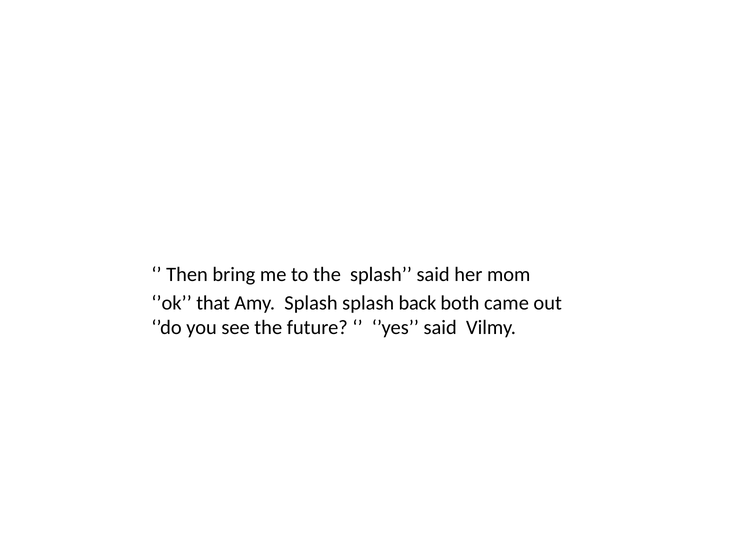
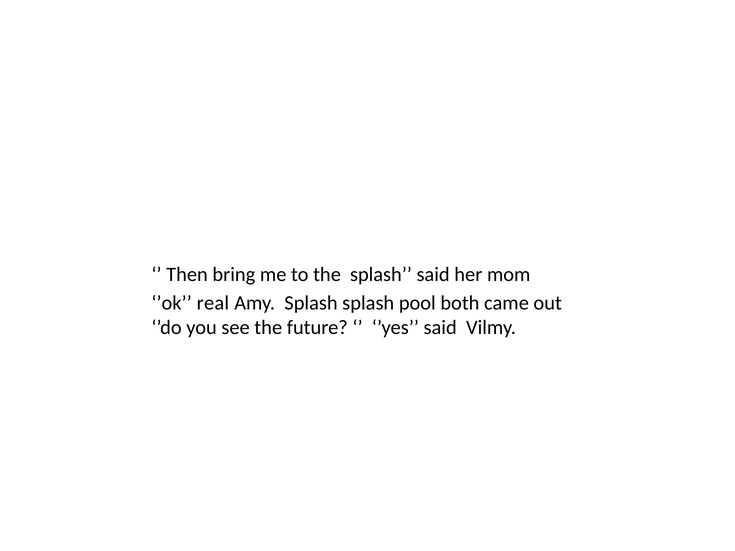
that: that -> real
back: back -> pool
